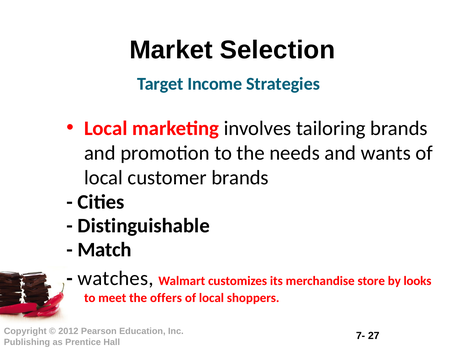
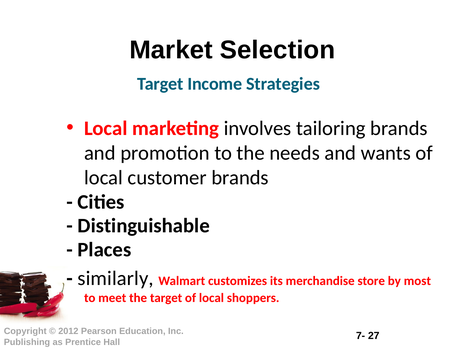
Match: Match -> Places
watches: watches -> similarly
looks: looks -> most
the offers: offers -> target
